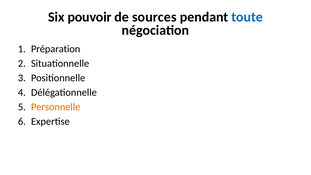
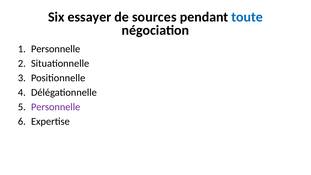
pouvoir: pouvoir -> essayer
Préparation at (56, 49): Préparation -> Personnelle
Personnelle at (56, 107) colour: orange -> purple
